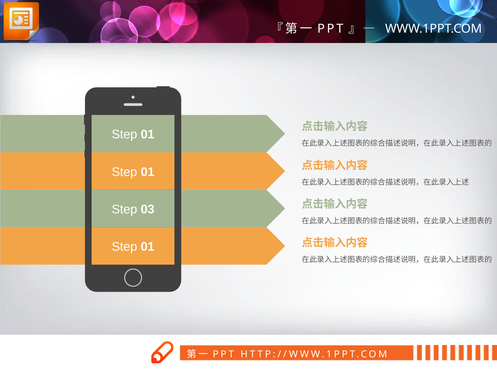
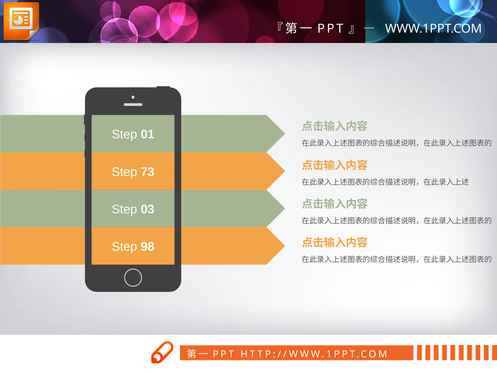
01 at (148, 172): 01 -> 73
01 at (148, 247): 01 -> 98
